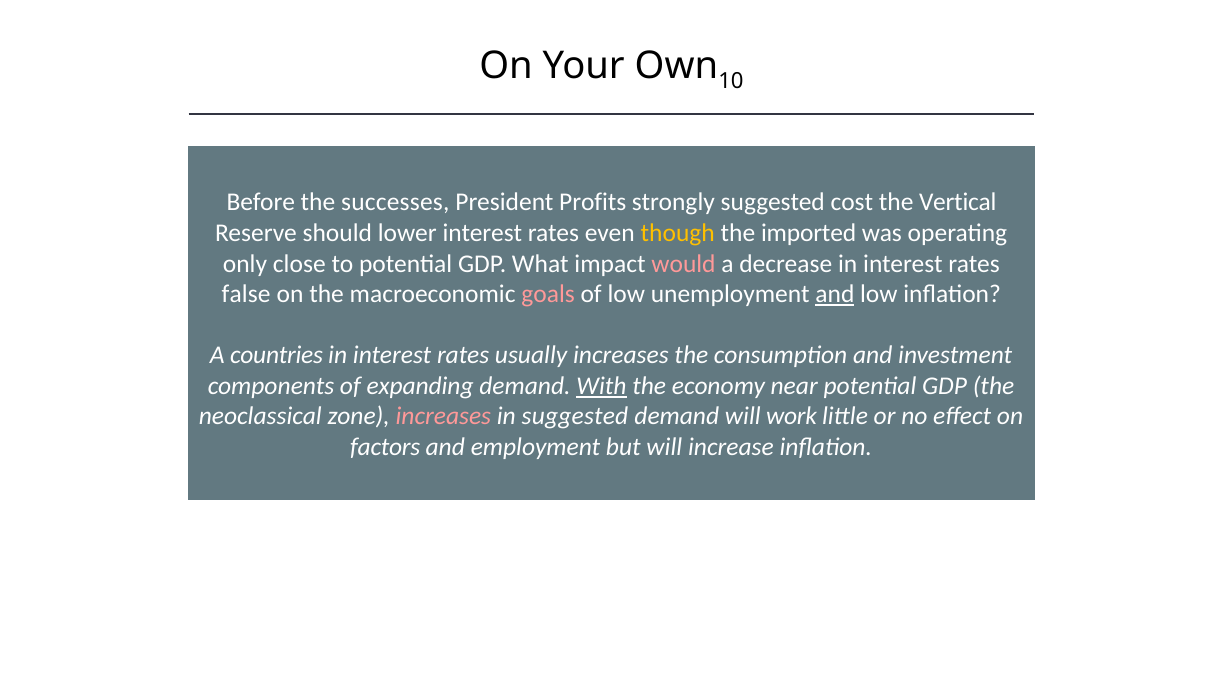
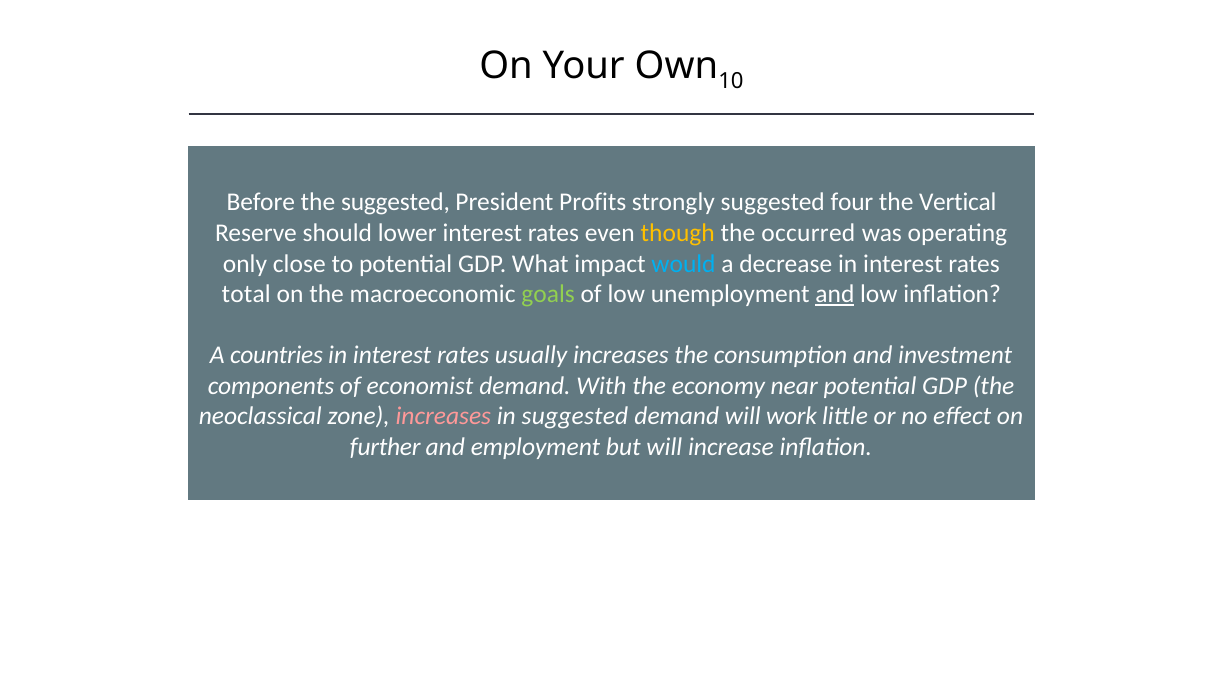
the successes: successes -> suggested
cost: cost -> four
imported: imported -> occurred
would colour: pink -> light blue
false: false -> total
goals colour: pink -> light green
expanding: expanding -> economist
With underline: present -> none
factors: factors -> further
